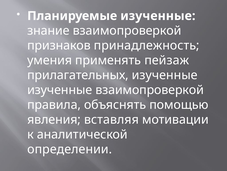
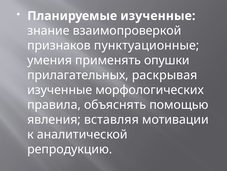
принадлежность: принадлежность -> пунктуационные
пейзаж: пейзаж -> опушки
прилагательных изученные: изученные -> раскрывая
изученные взаимопроверкой: взаимопроверкой -> морфологических
определении: определении -> репродукцию
